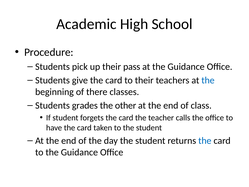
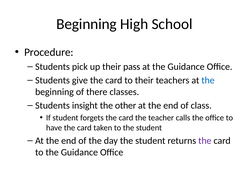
Academic at (86, 24): Academic -> Beginning
grades: grades -> insight
the at (205, 140) colour: blue -> purple
